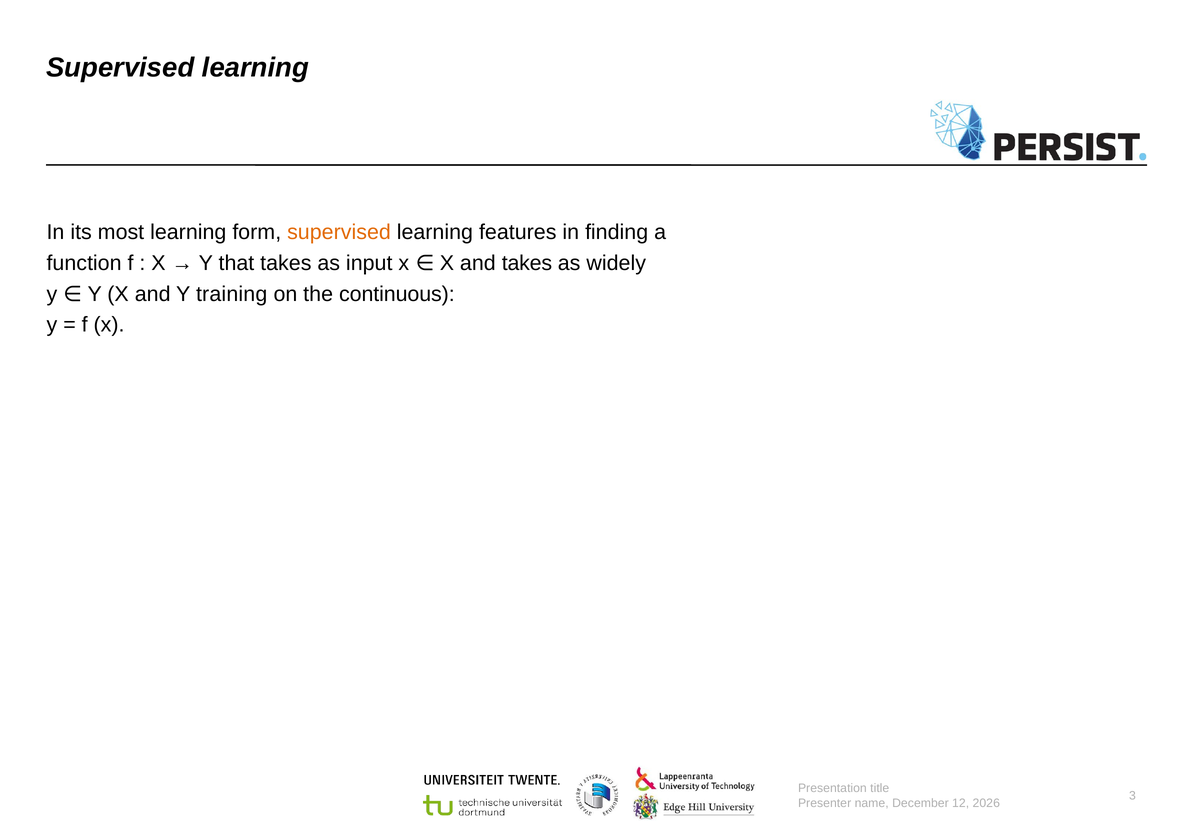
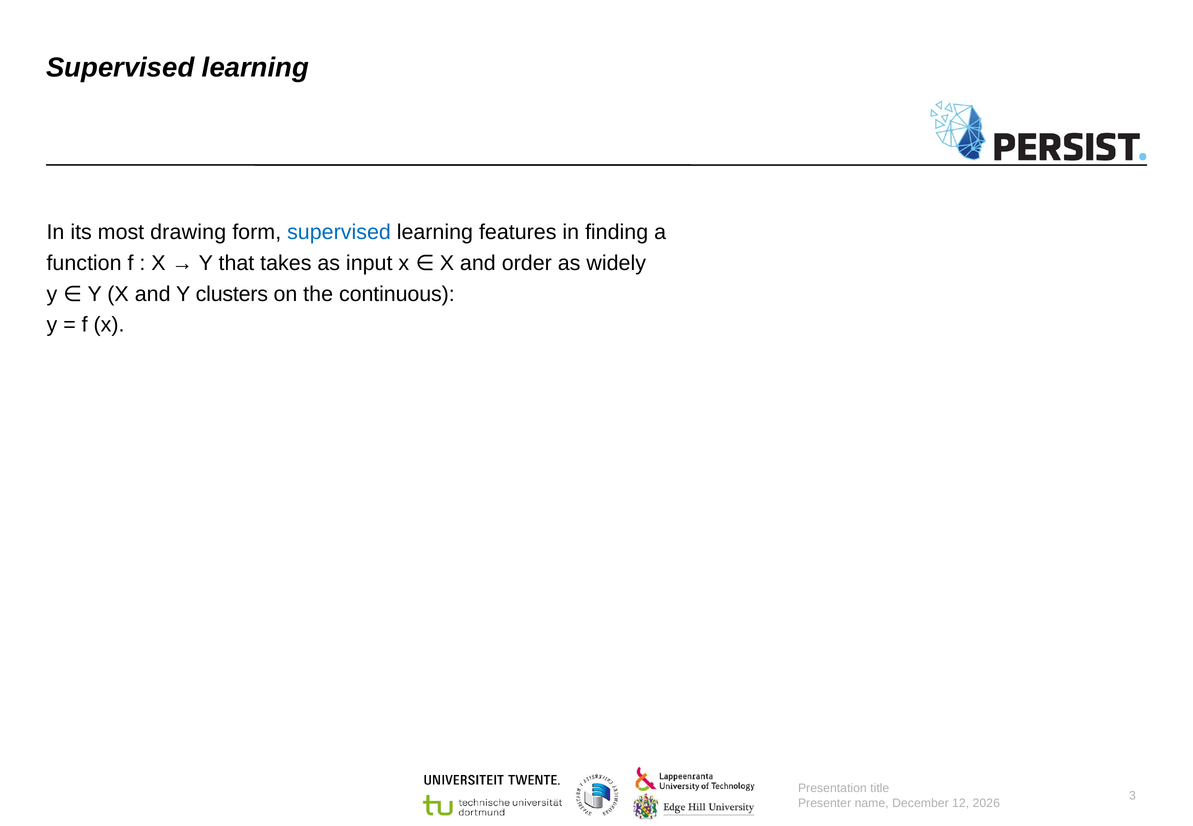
most learning: learning -> drawing
supervised at (339, 232) colour: orange -> blue
and takes: takes -> order
training: training -> clusters
